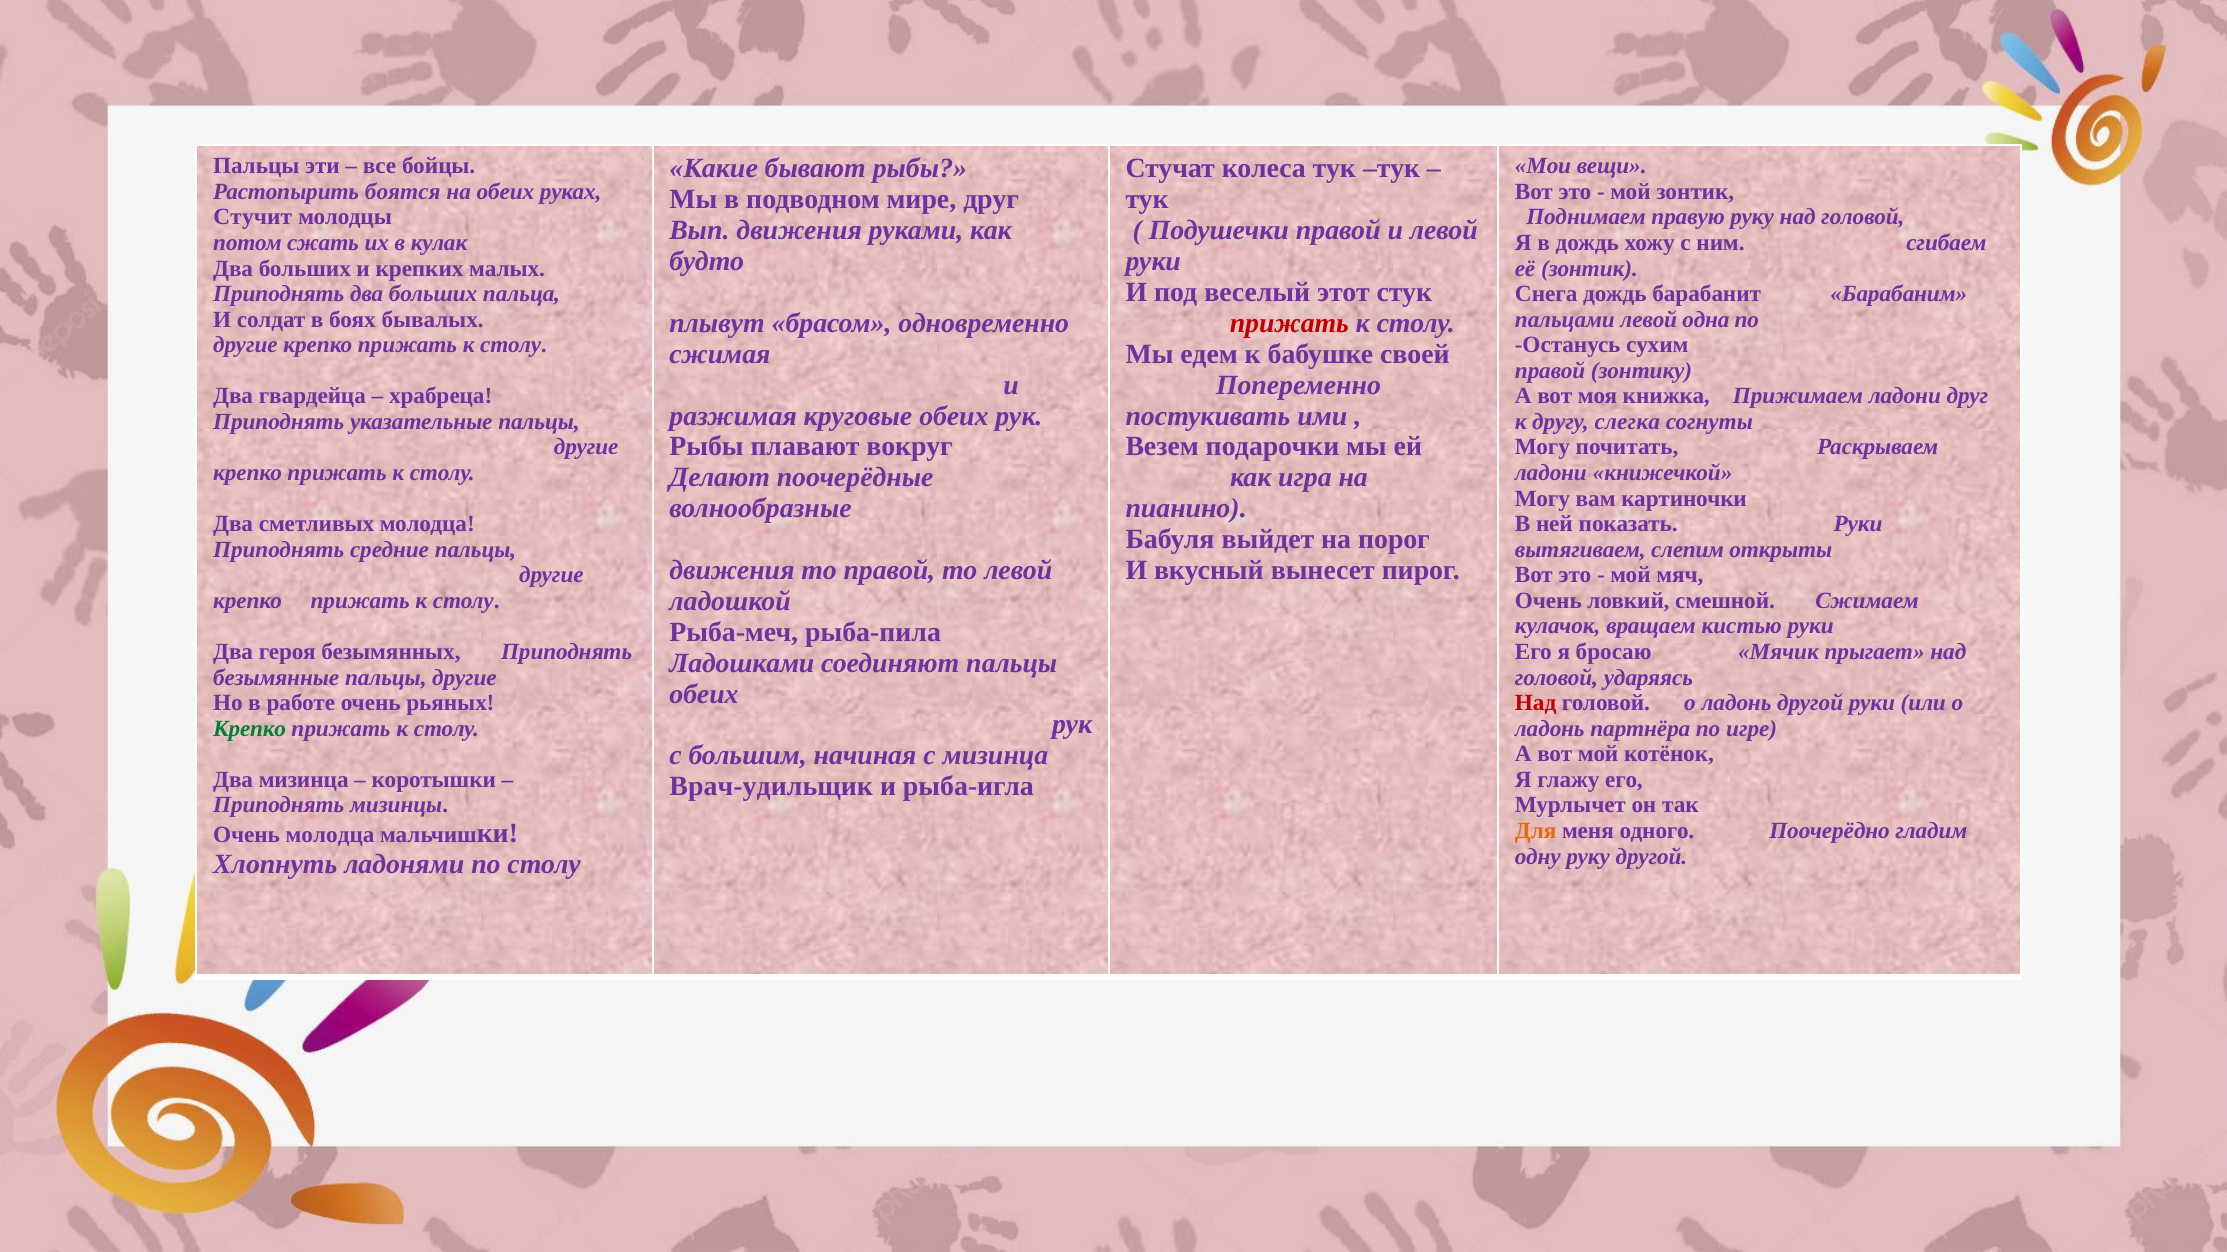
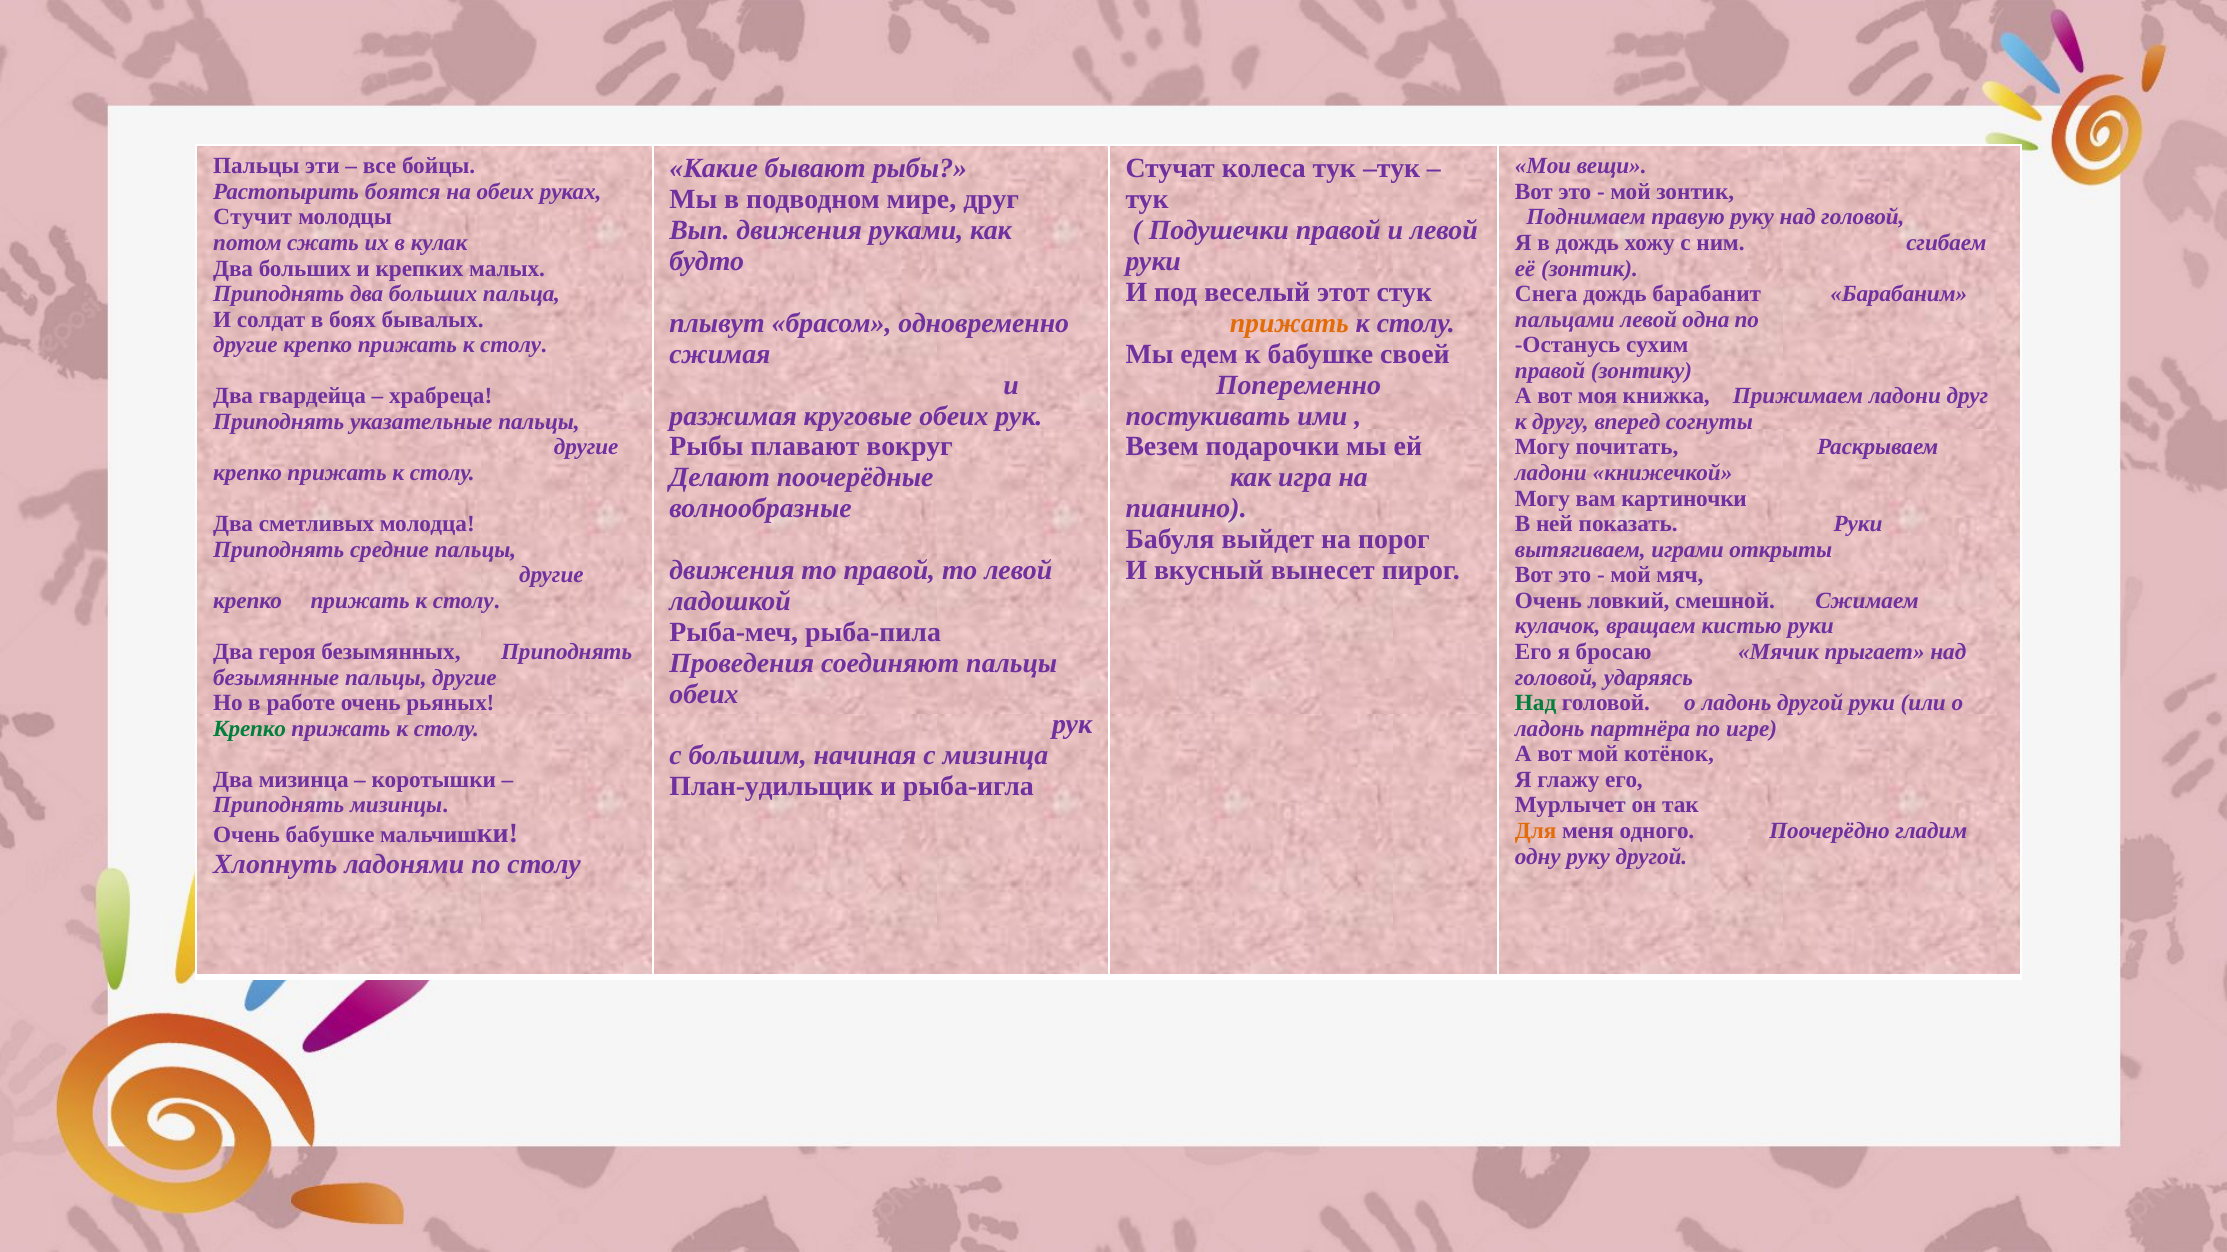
прижать at (1289, 323) colour: red -> orange
слегка: слегка -> вперед
слепим: слепим -> играми
Ладошками: Ладошками -> Проведения
Над at (1536, 703) colour: red -> green
Врач-удильщик: Врач-удильщик -> План-удильщик
Очень молодца: молодца -> бабушке
